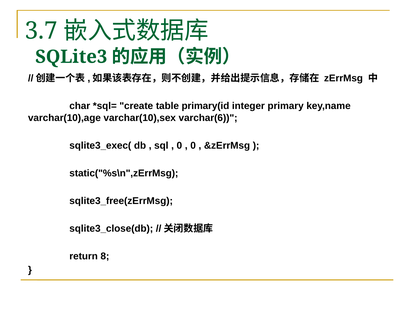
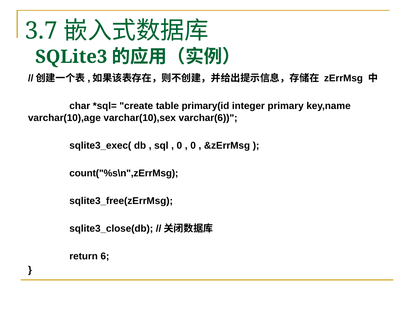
static("%s\n",zErrMsg: static("%s\n",zErrMsg -> count("%s\n",zErrMsg
8: 8 -> 6
